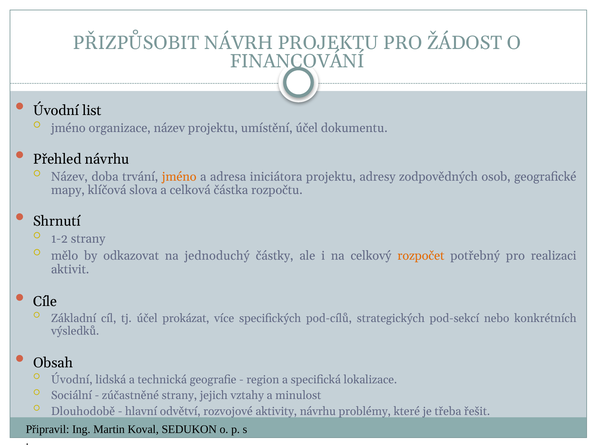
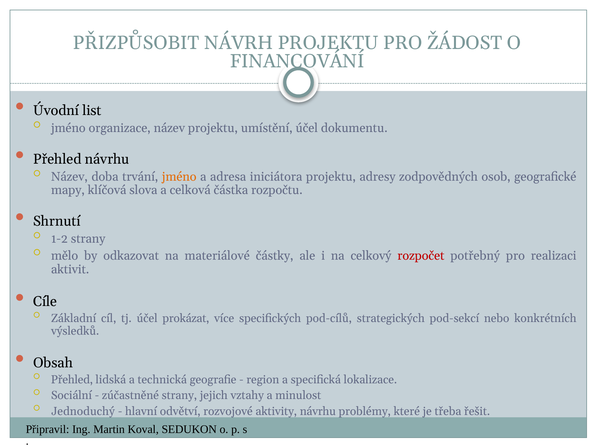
jednoduchý: jednoduchý -> materiálové
rozpočet colour: orange -> red
Úvodní at (72, 379): Úvodní -> Přehled
Dlouhodobě: Dlouhodobě -> Jednoduchý
